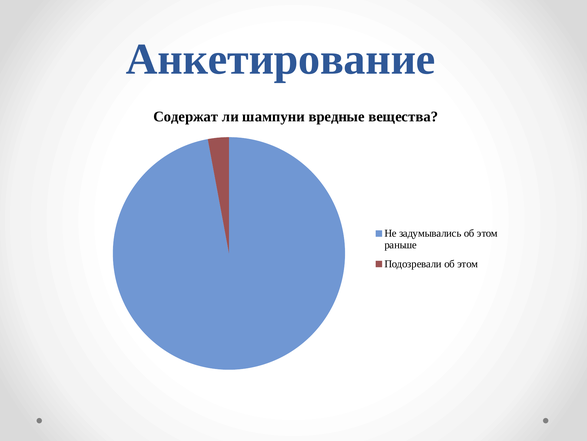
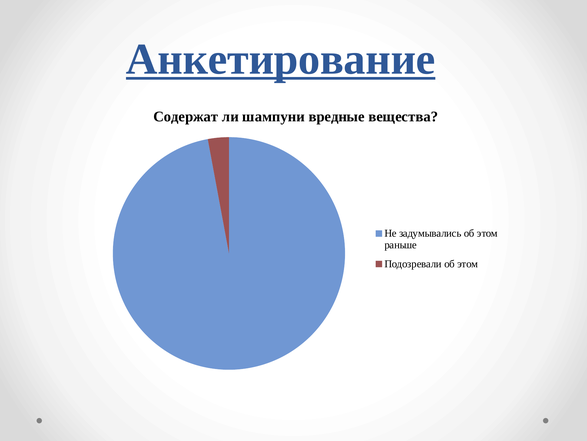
Анкетирование underline: none -> present
